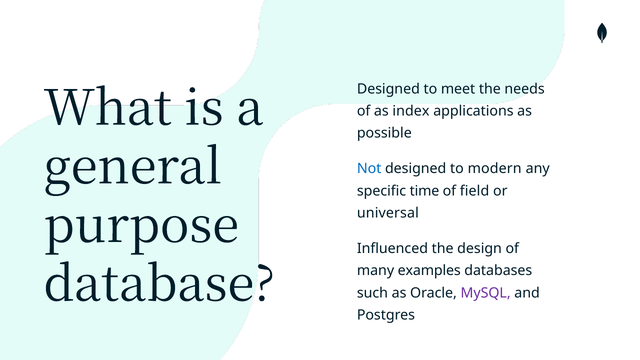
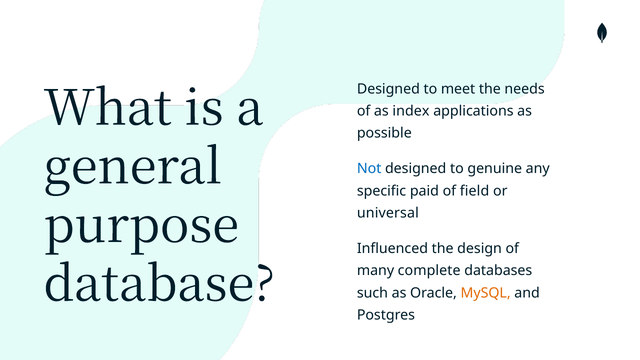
modern: modern -> genuine
time: time -> paid
examples: examples -> complete
MySQL colour: purple -> orange
